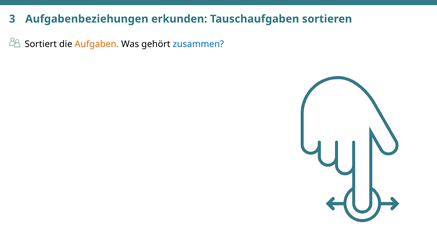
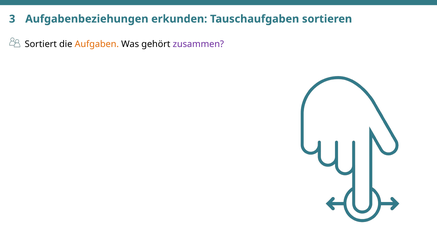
zusammen colour: blue -> purple
